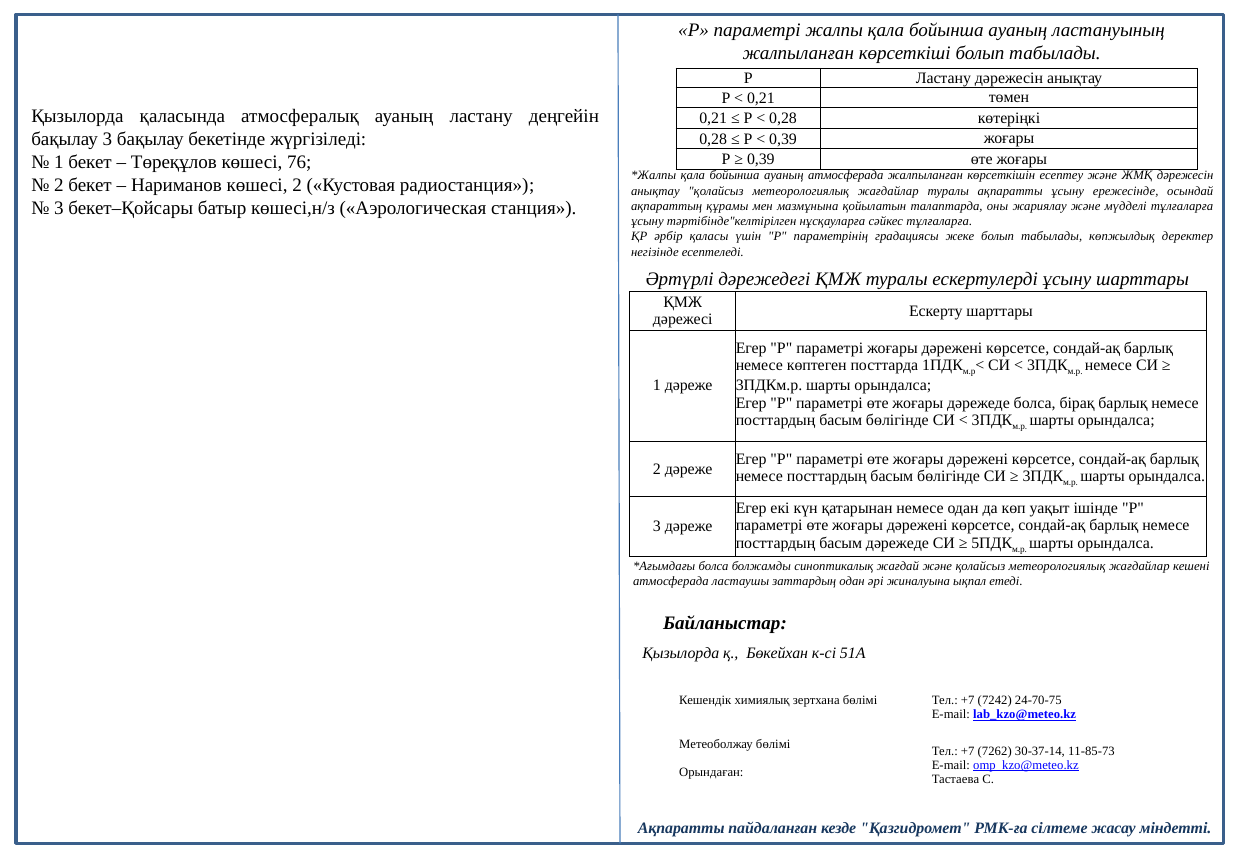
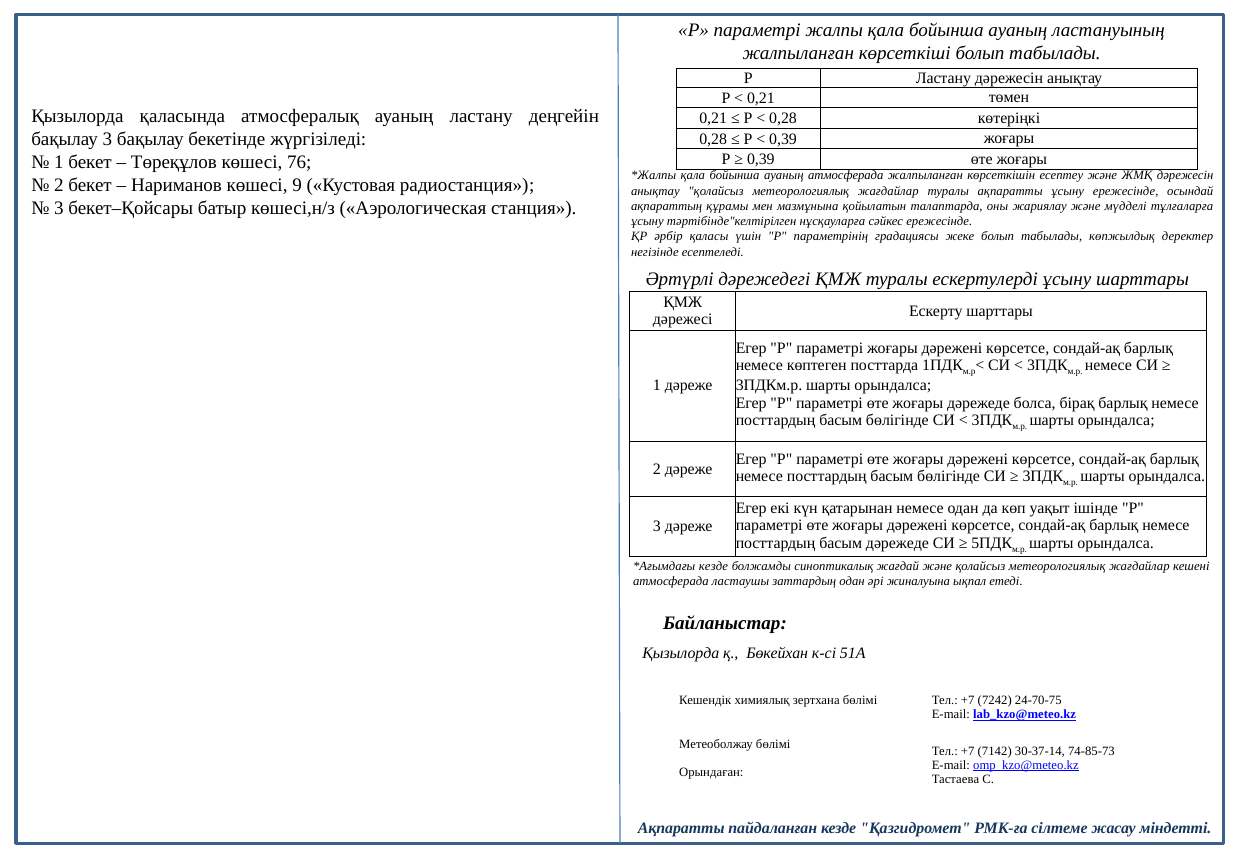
көшесі 2: 2 -> 9
сәйкес тұлғаларға: тұлғаларға -> ережесінде
болса at (714, 566): болса -> кезде
7262: 7262 -> 7142
11-85-73: 11-85-73 -> 74-85-73
